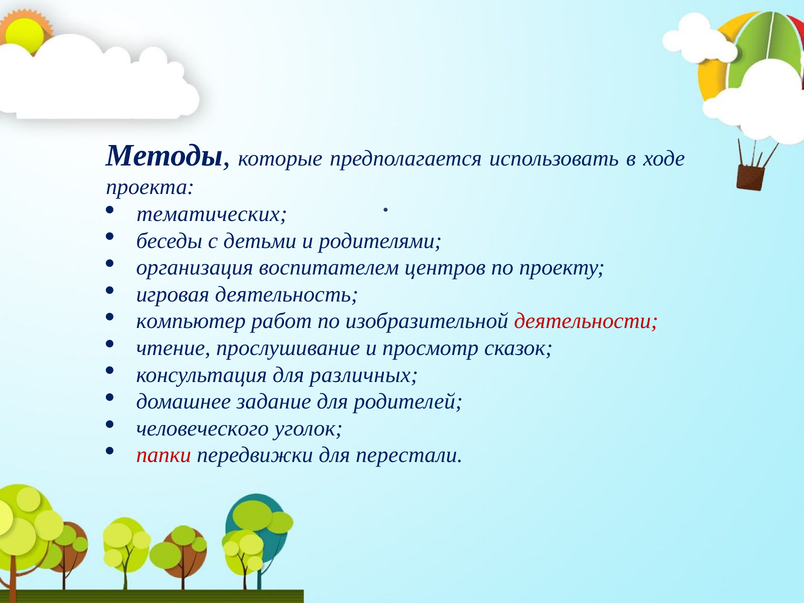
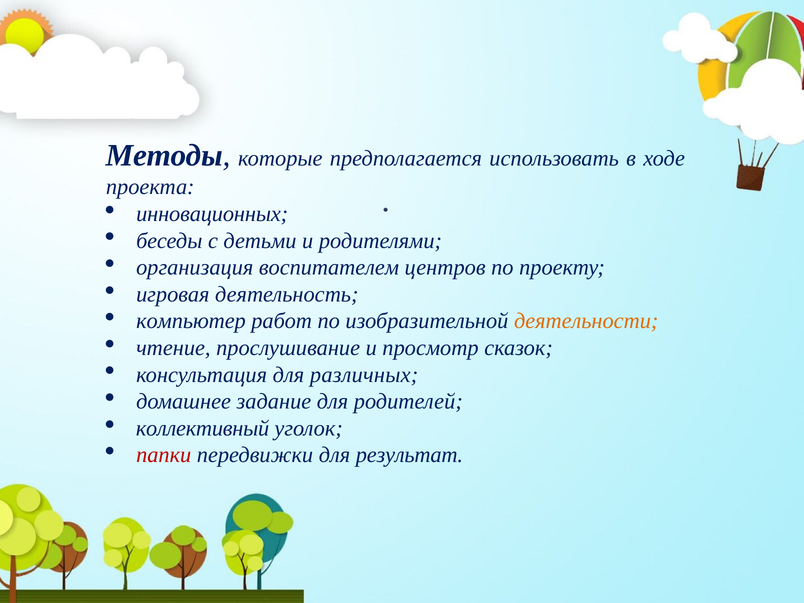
тематических: тематических -> инновационных
деятельности colour: red -> orange
человеческого: человеческого -> коллективный
перестали: перестали -> результат
